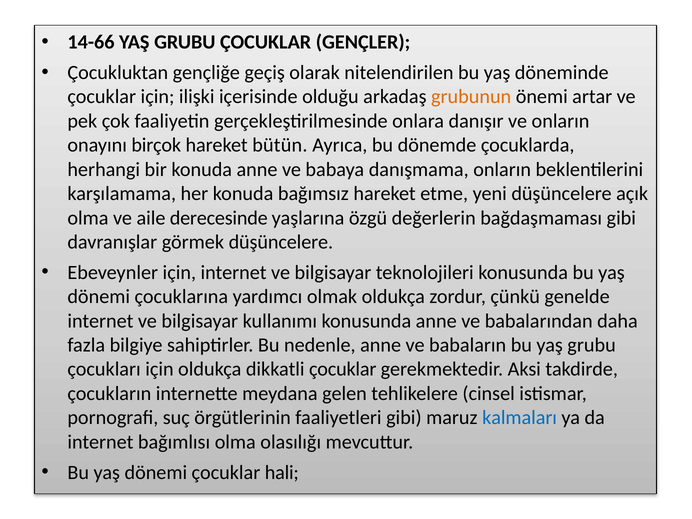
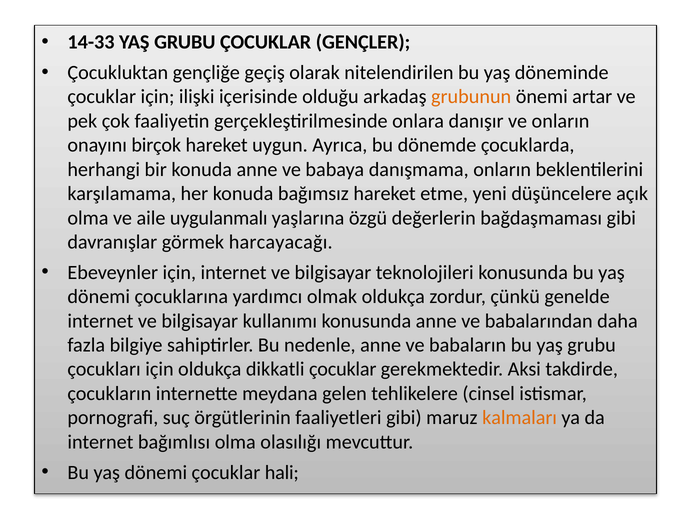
14-66: 14-66 -> 14-33
bütün: bütün -> uygun
derecesinde: derecesinde -> uygulanmalı
görmek düşüncelere: düşüncelere -> harcayacağı
kalmaları colour: blue -> orange
